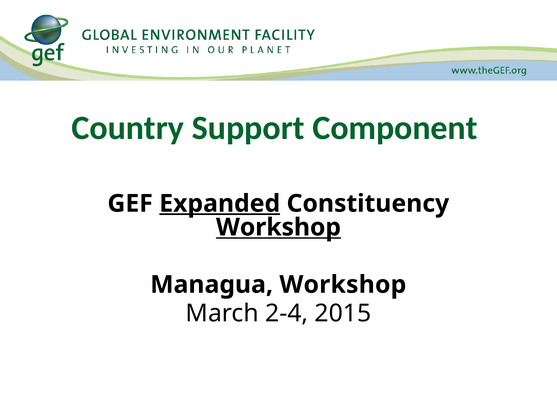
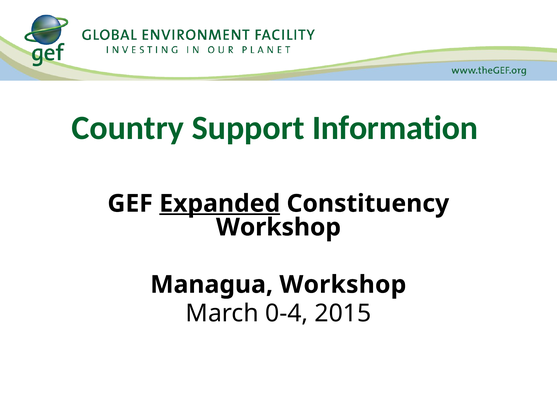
Component: Component -> Information
Workshop at (278, 228) underline: present -> none
2-4: 2-4 -> 0-4
